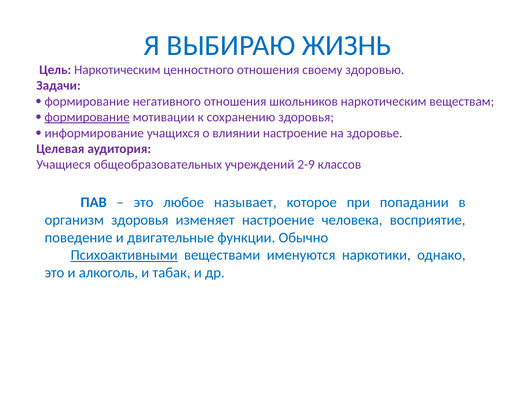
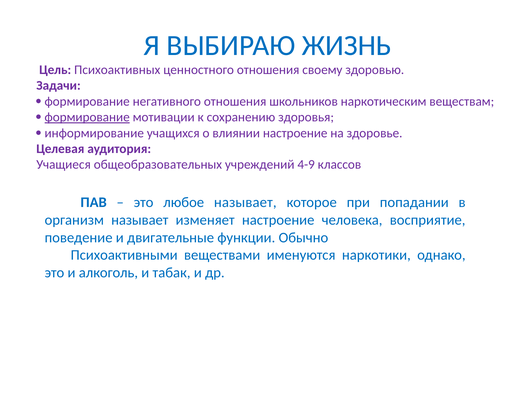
Цель Наркотическим: Наркотическим -> Психоактивных
2-9: 2-9 -> 4-9
организм здоровья: здоровья -> называет
Психоактивными underline: present -> none
